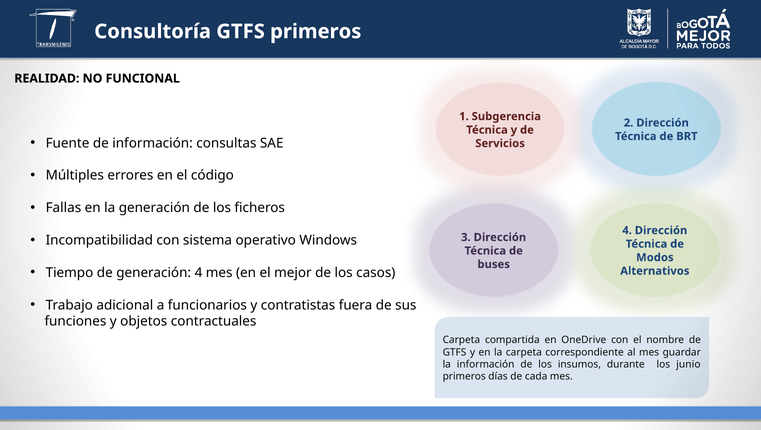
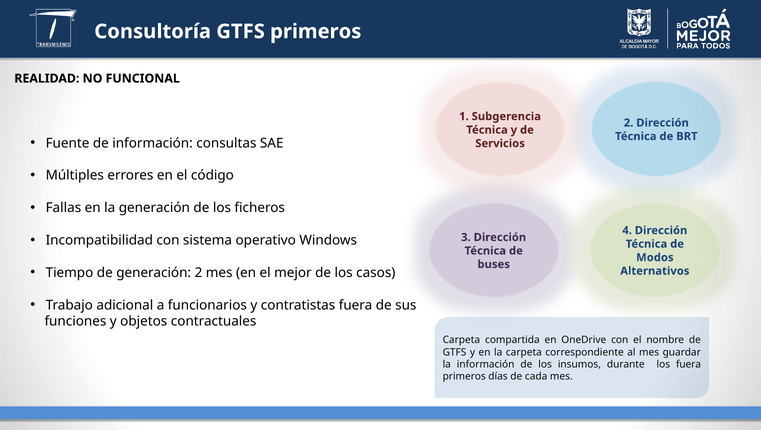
generación 4: 4 -> 2
los junio: junio -> fuera
